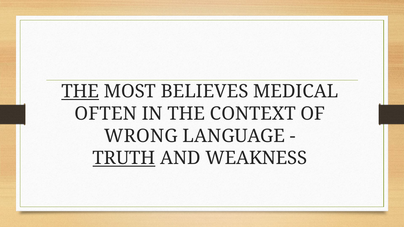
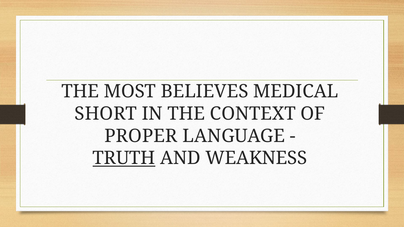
THE at (80, 92) underline: present -> none
OFTEN: OFTEN -> SHORT
WRONG: WRONG -> PROPER
